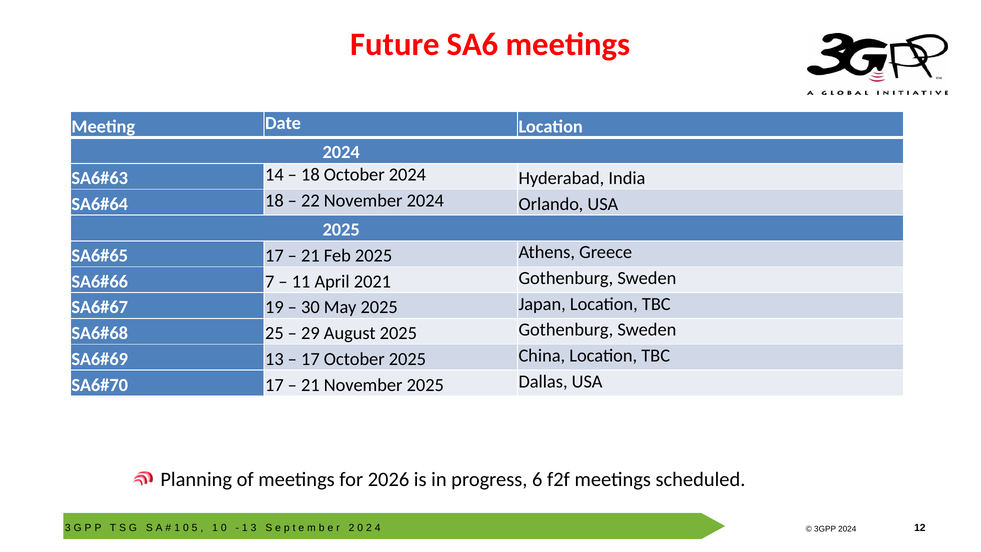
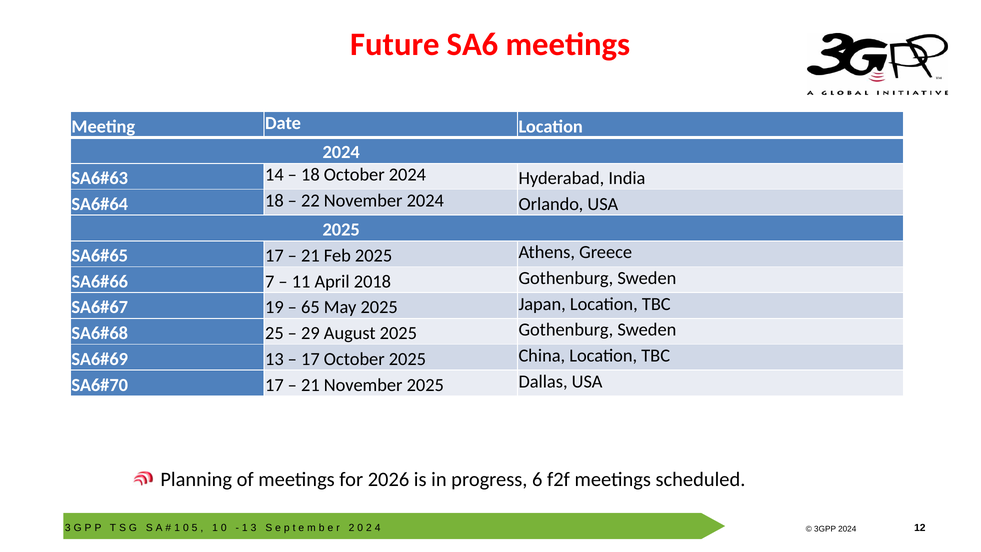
2021: 2021 -> 2018
30: 30 -> 65
